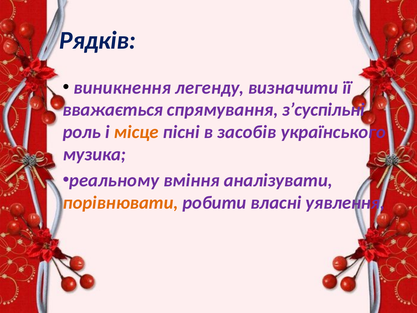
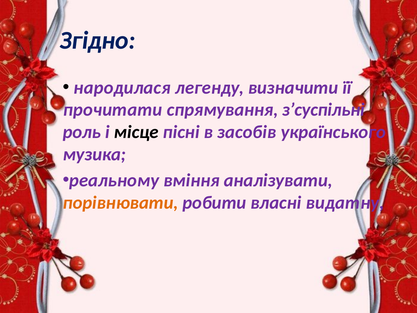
Рядків: Рядків -> Згідно
виникнення: виникнення -> народилася
вважається: вважається -> прочитати
місце colour: orange -> black
уявлення: уявлення -> видатну
